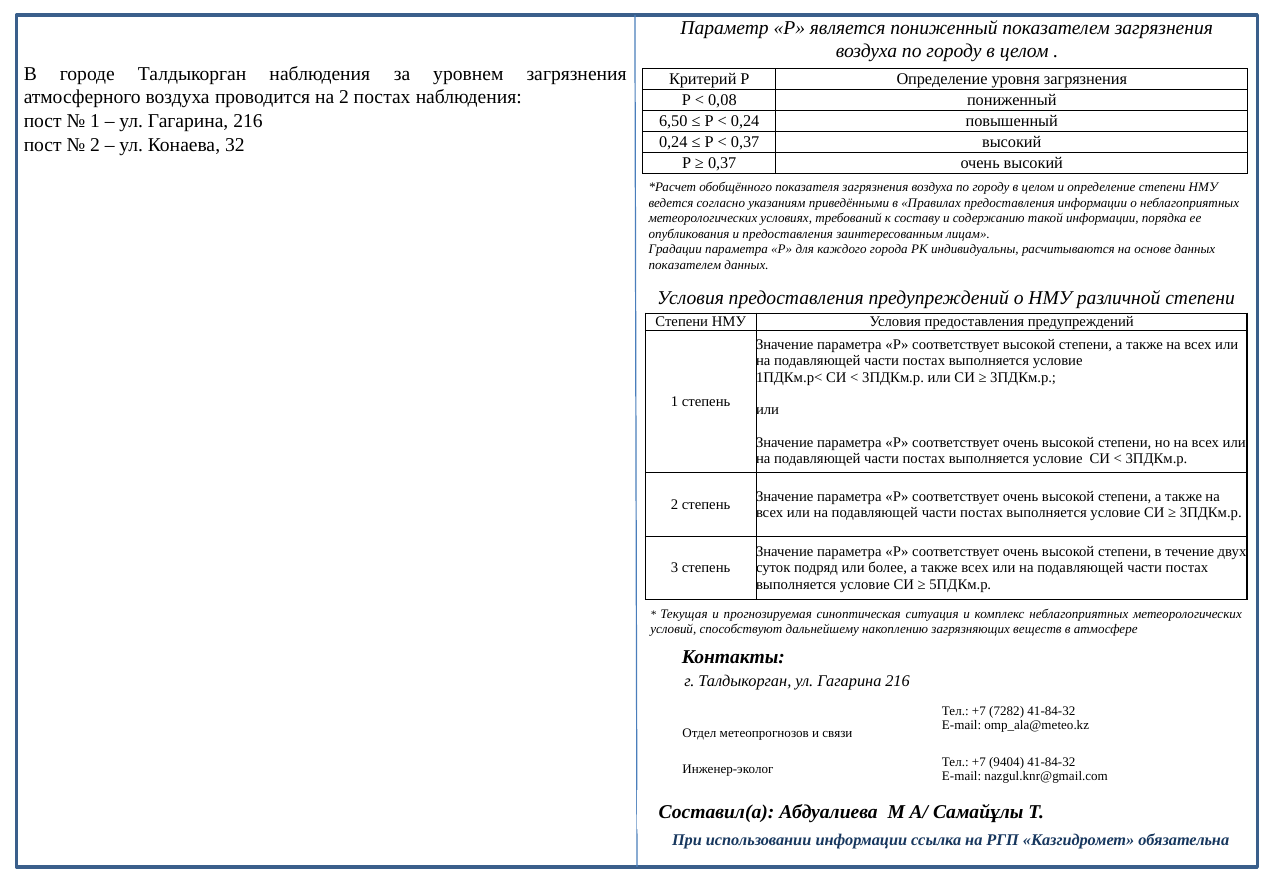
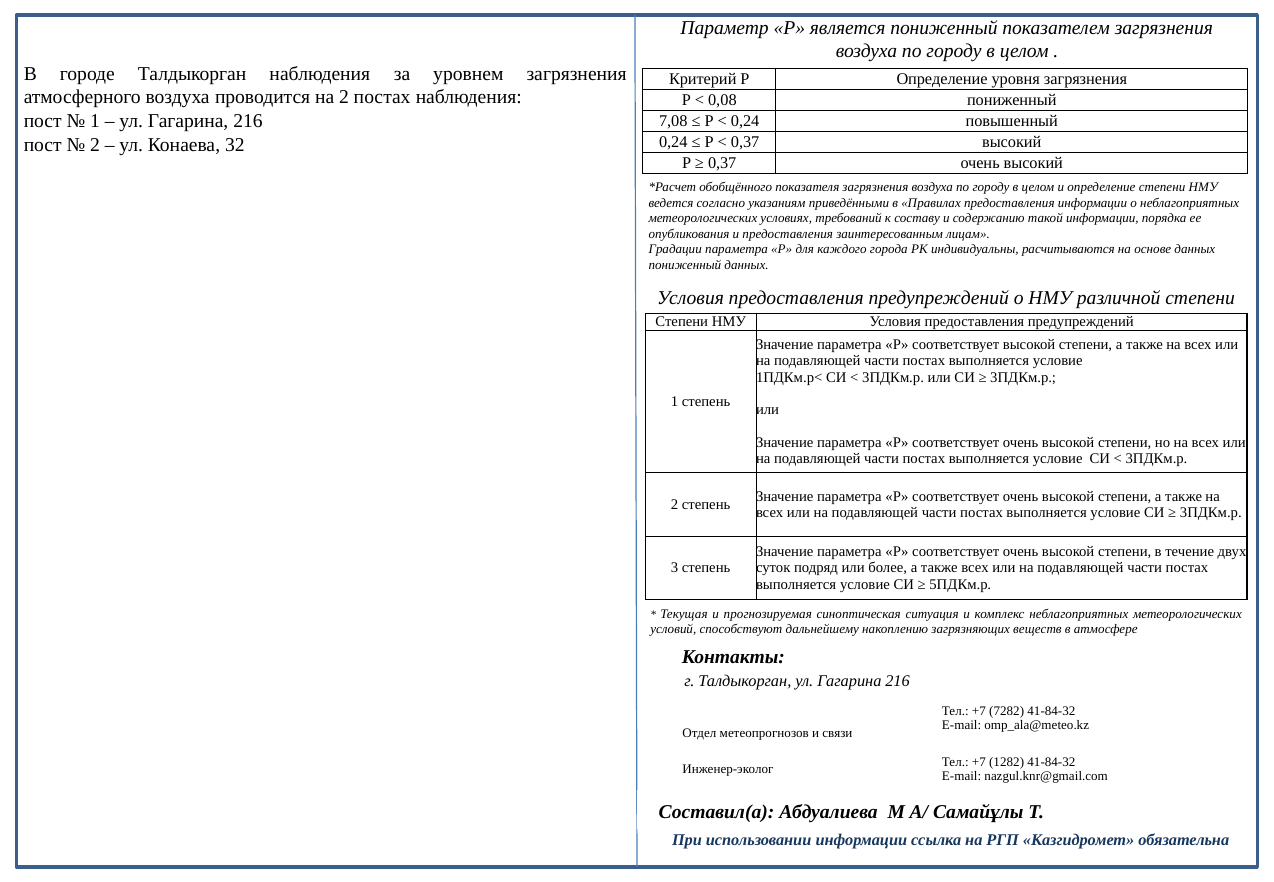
6,50: 6,50 -> 7,08
показателем at (685, 265): показателем -> пониженный
9404: 9404 -> 1282
